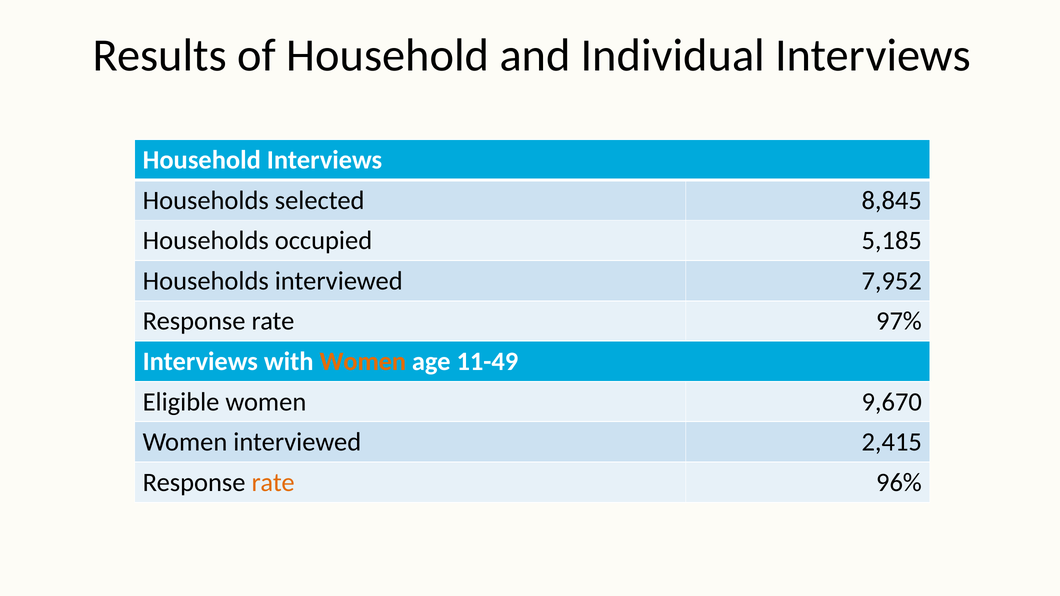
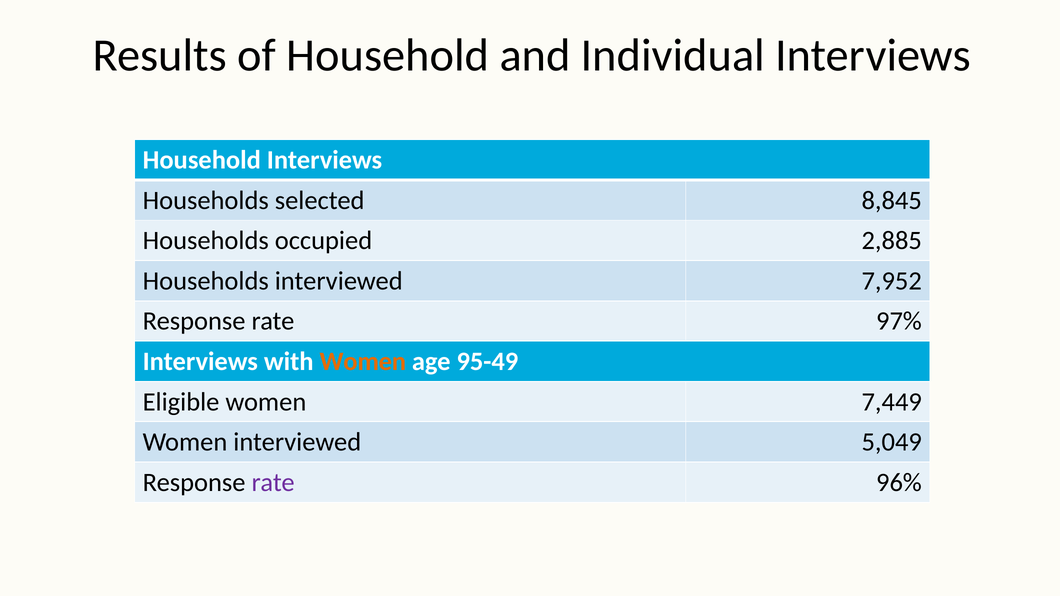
5,185: 5,185 -> 2,885
11-49: 11-49 -> 95-49
9,670: 9,670 -> 7,449
2,415: 2,415 -> 5,049
rate at (273, 483) colour: orange -> purple
